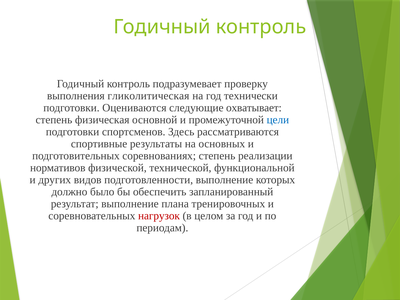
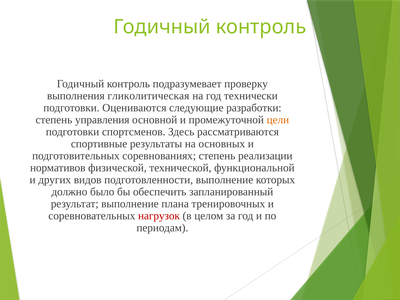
охватывает: охватывает -> разработки
физическая: физическая -> управления
цели colour: blue -> orange
